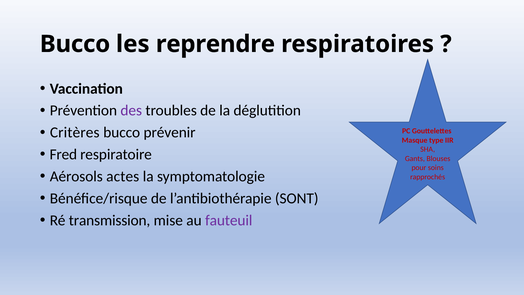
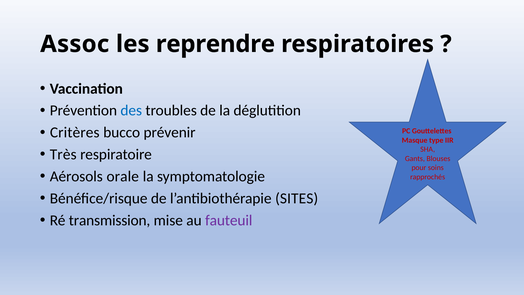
Bucco at (75, 44): Bucco -> Assoc
des colour: purple -> blue
Fred: Fred -> Très
actes: actes -> orale
SONT: SONT -> SITES
